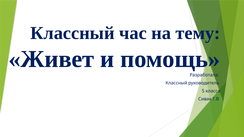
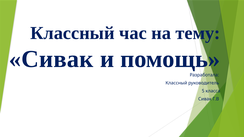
Живет at (51, 59): Живет -> Сивак
